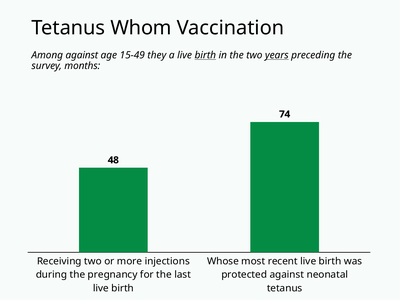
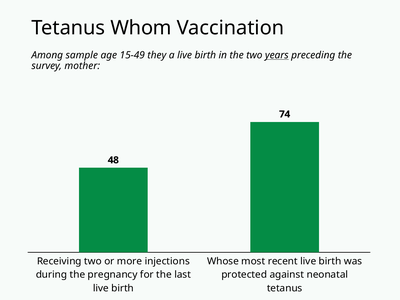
Among against: against -> sample
birth at (205, 55) underline: present -> none
months: months -> mother
